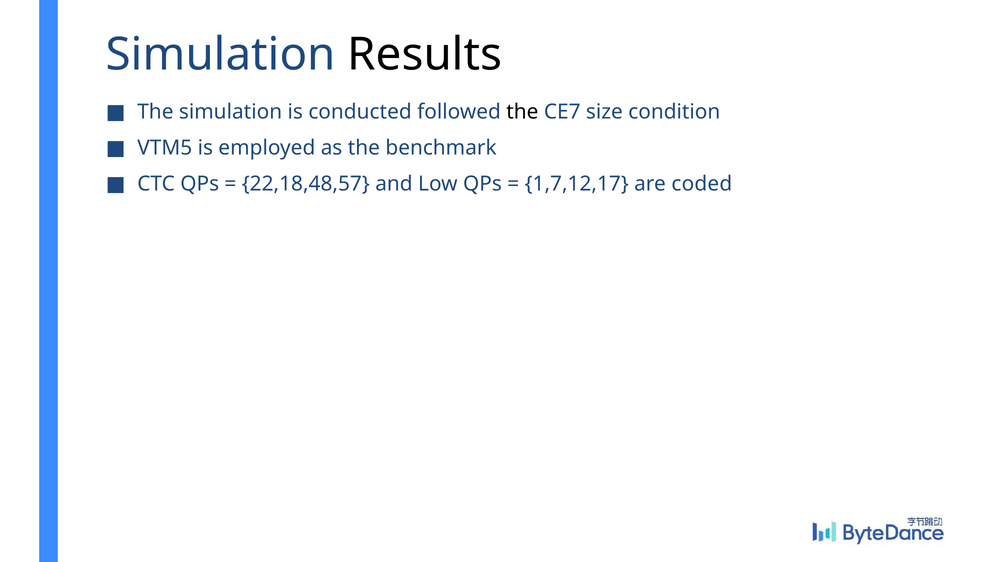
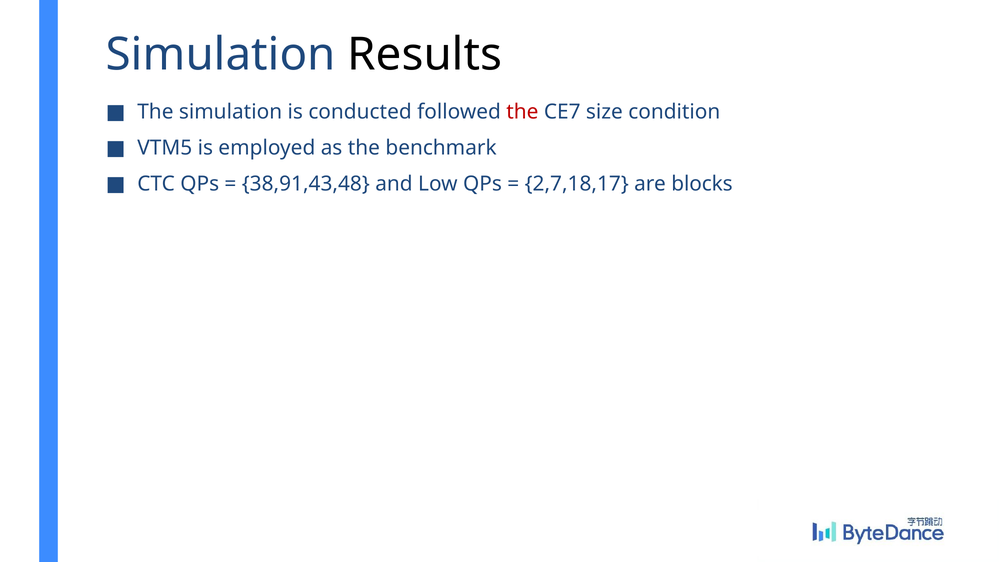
the at (522, 112) colour: black -> red
22,18,48,57: 22,18,48,57 -> 38,91,43,48
1,7,12,17: 1,7,12,17 -> 2,7,18,17
coded: coded -> blocks
